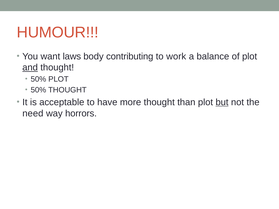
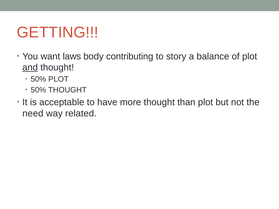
HUMOUR: HUMOUR -> GETTING
work: work -> story
but underline: present -> none
horrors: horrors -> related
